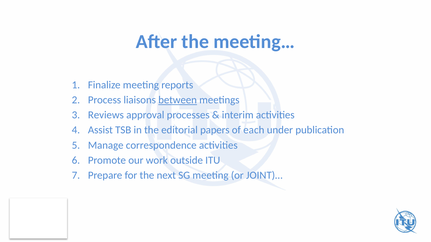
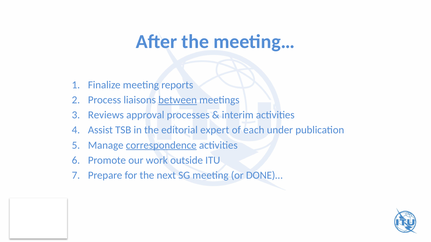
papers: papers -> expert
correspondence underline: none -> present
JOINT)…: JOINT)… -> DONE)…
